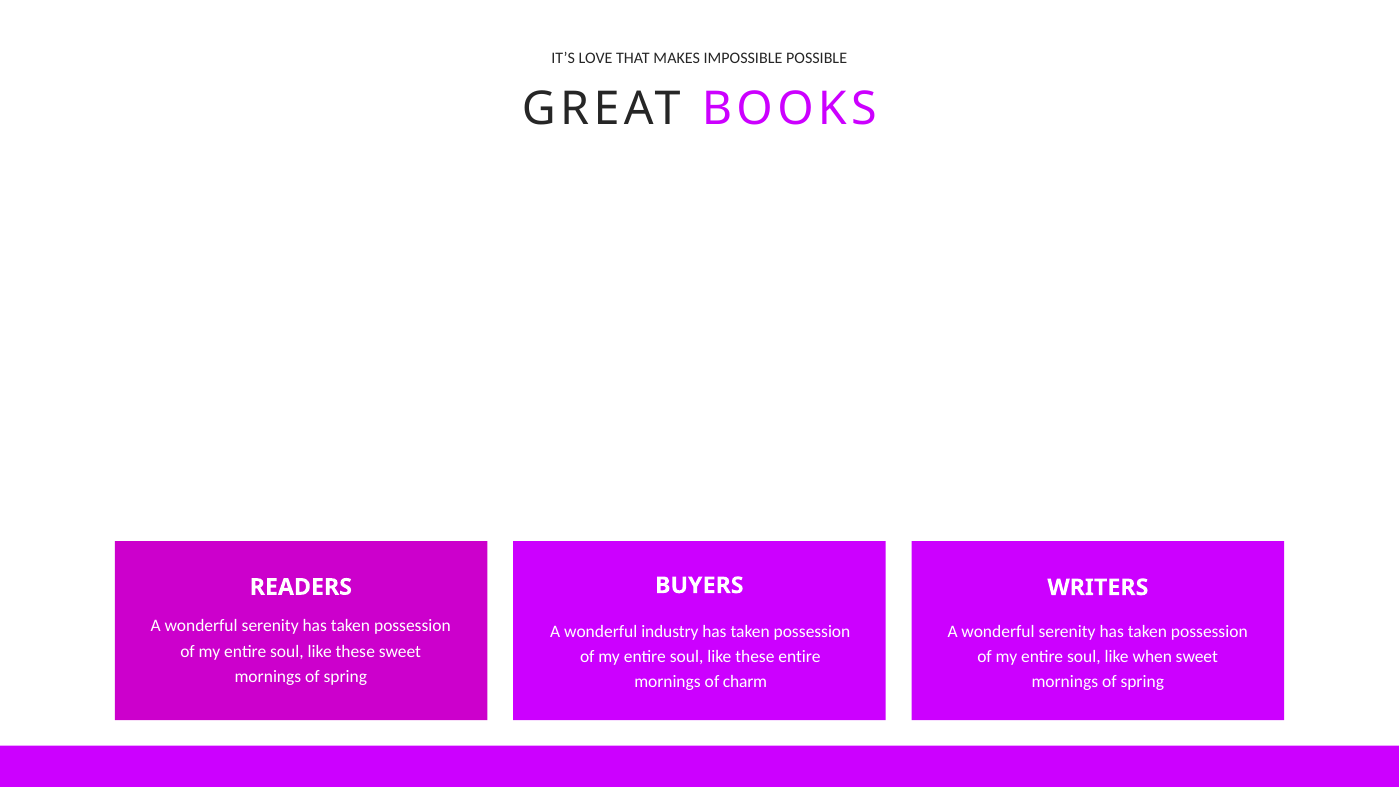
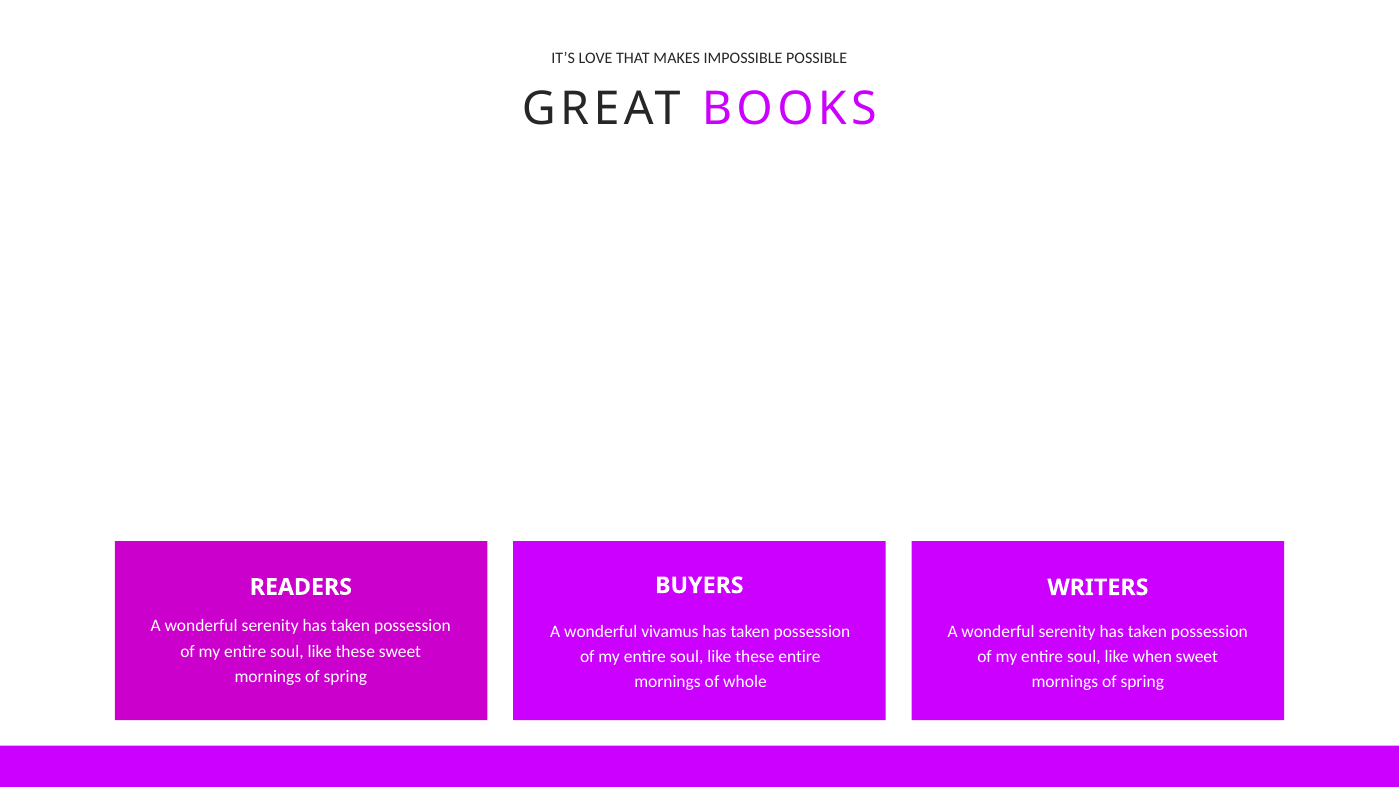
industry: industry -> vivamus
charm: charm -> whole
